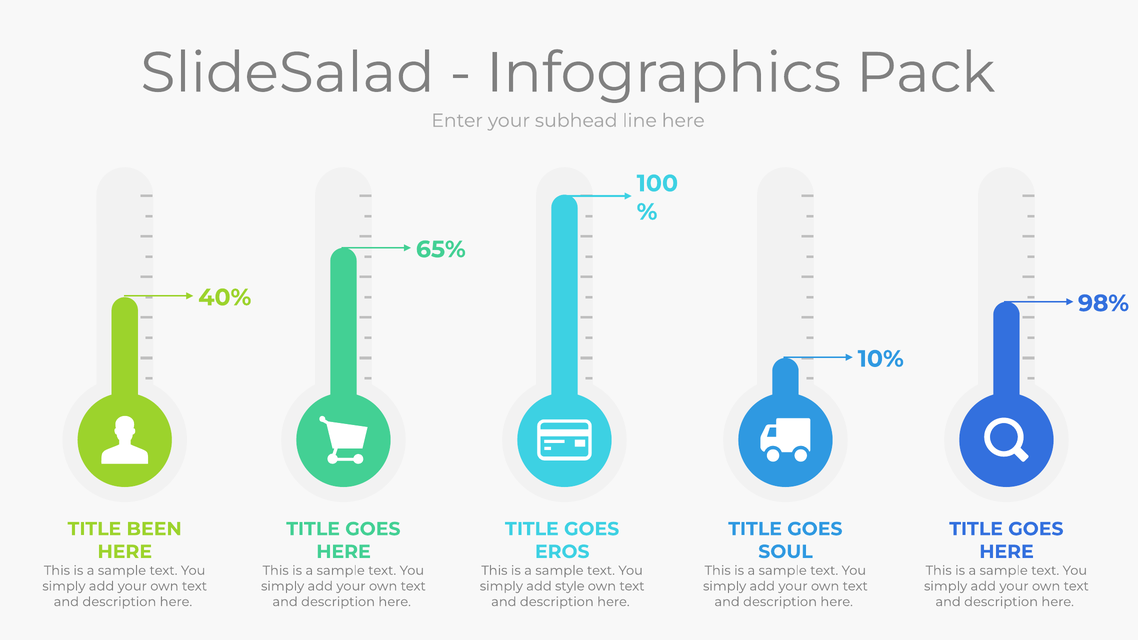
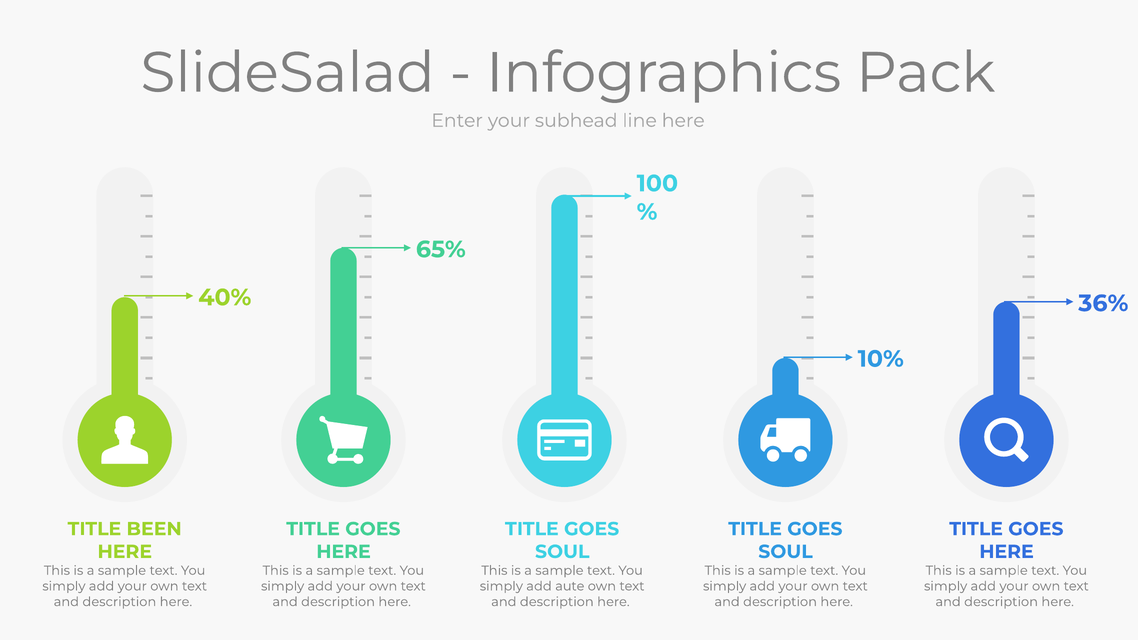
98%: 98% -> 36%
EROS at (562, 552): EROS -> SOUL
style: style -> aute
